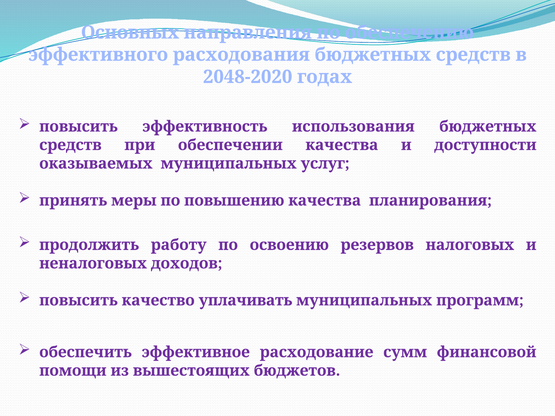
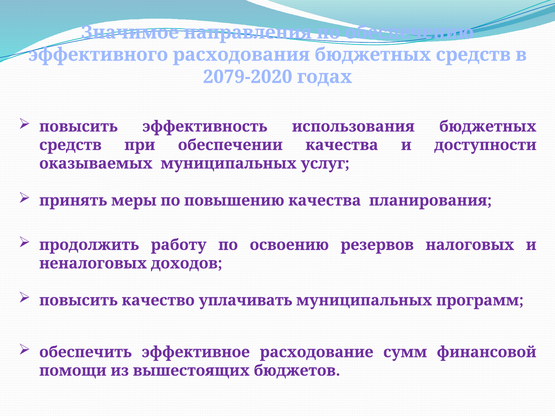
Основных: Основных -> Значимое
2048-2020: 2048-2020 -> 2079-2020
